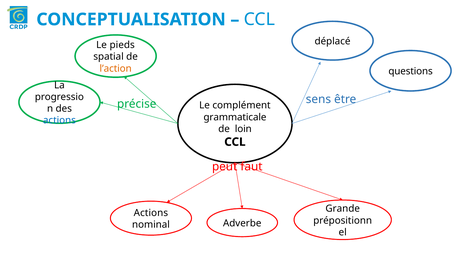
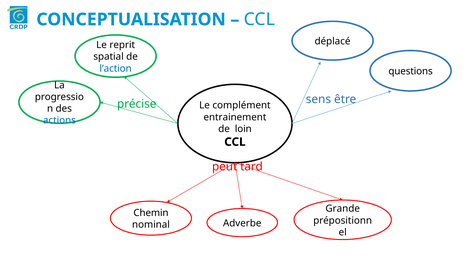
pieds: pieds -> reprit
l’action colour: orange -> blue
grammaticale: grammaticale -> entrainement
faut: faut -> tard
Actions at (151, 213): Actions -> Chemin
